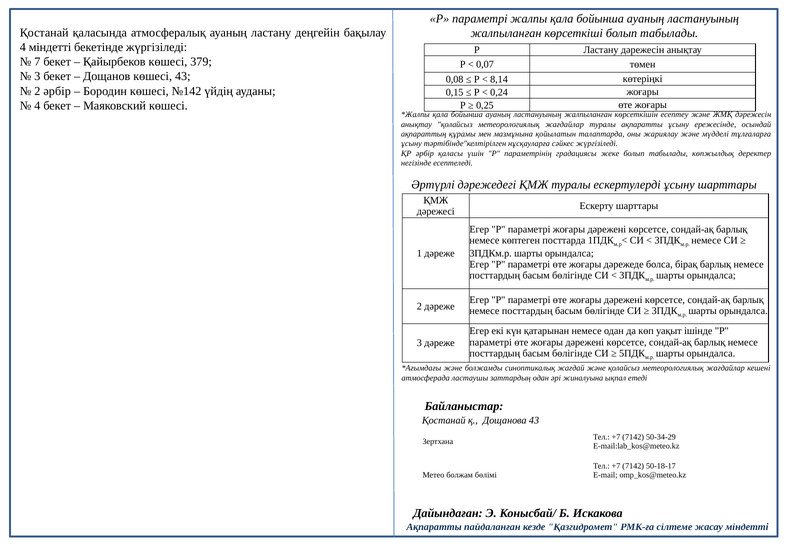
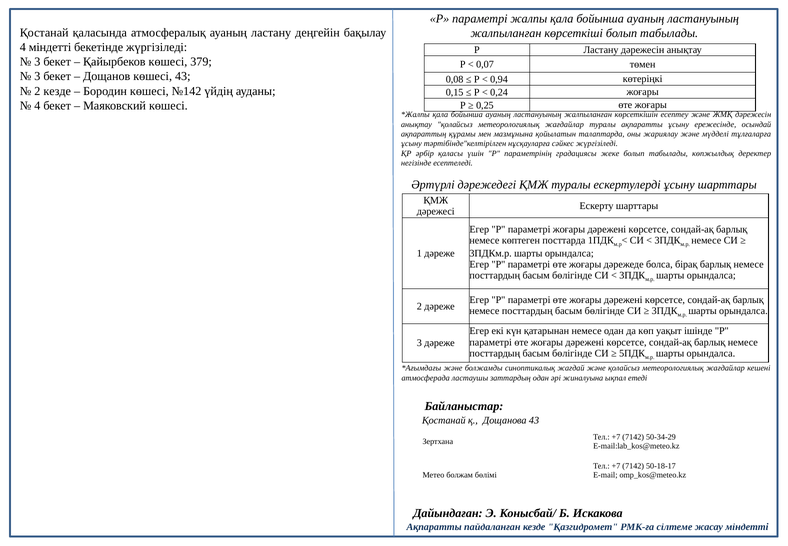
7 at (37, 62): 7 -> 3
8,14: 8,14 -> 0,94
2 әрбір: әрбір -> кезде
